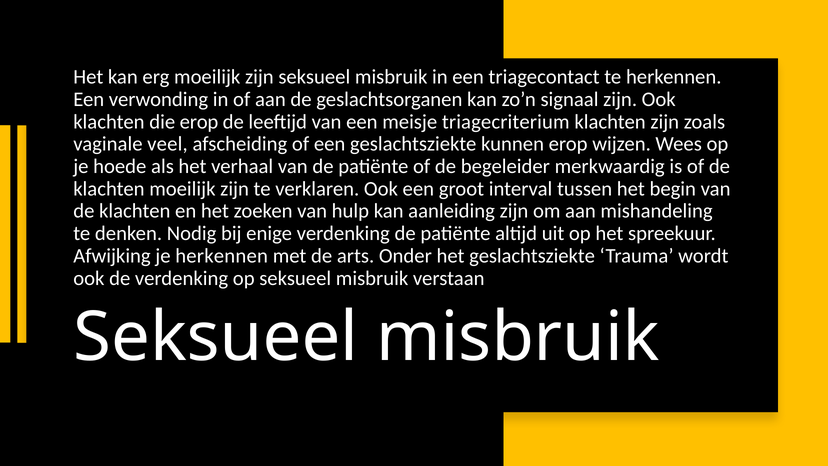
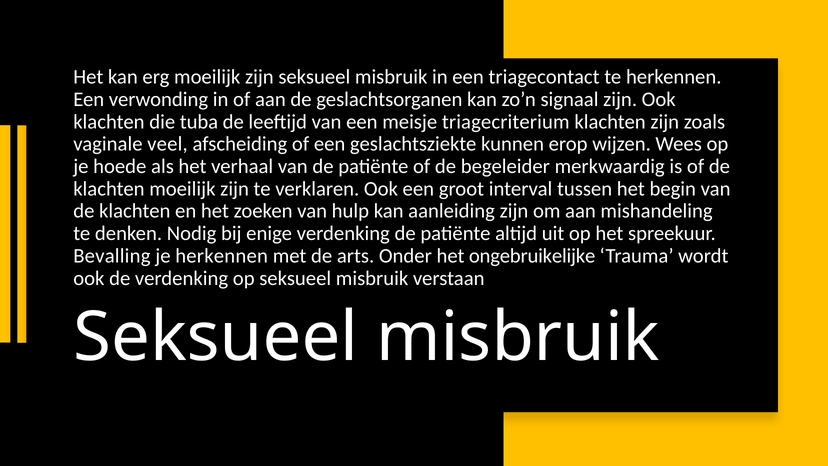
die erop: erop -> tuba
Afwijking: Afwijking -> Bevalling
het geslachtsziekte: geslachtsziekte -> ongebruikelijke
